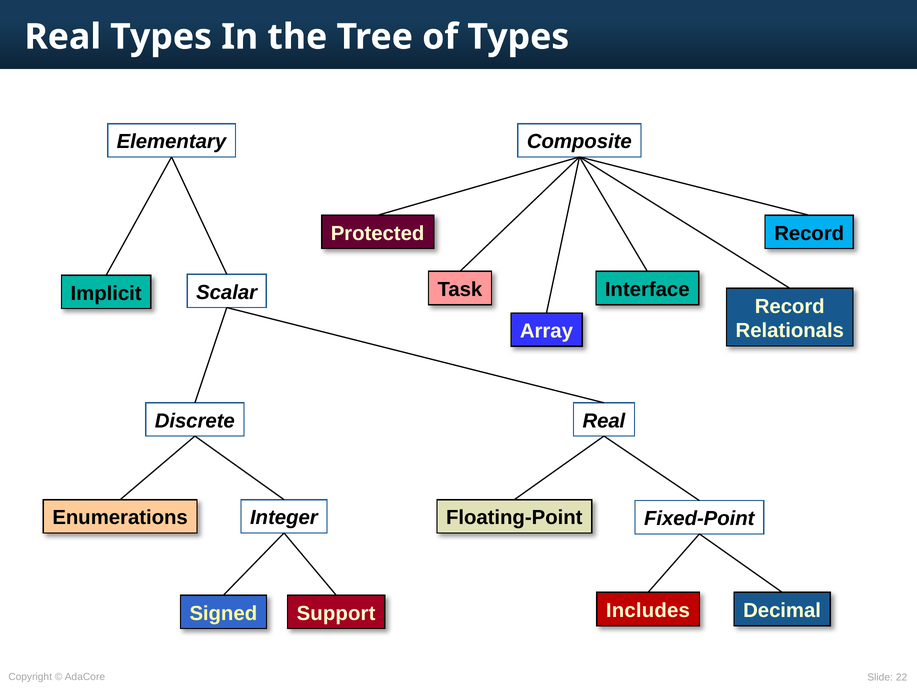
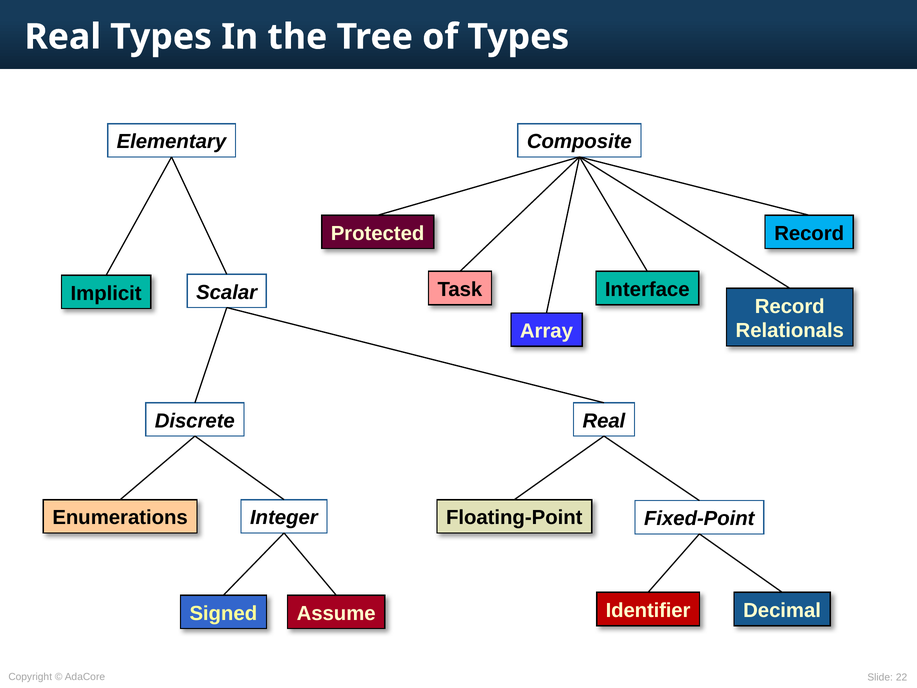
Includes: Includes -> Identifier
Support: Support -> Assume
